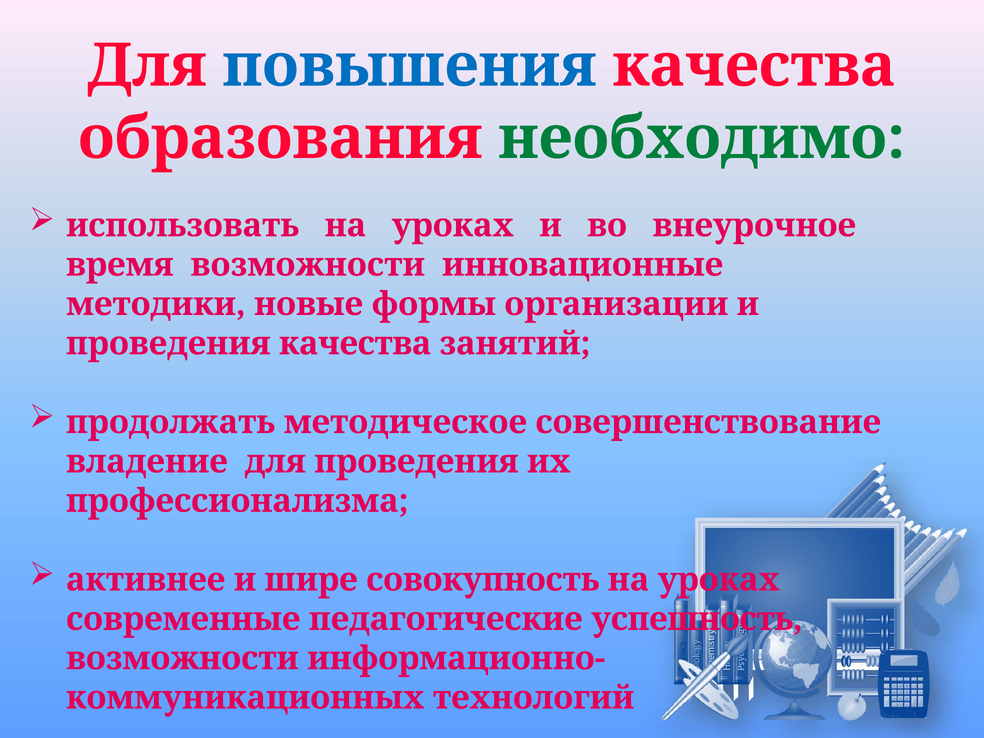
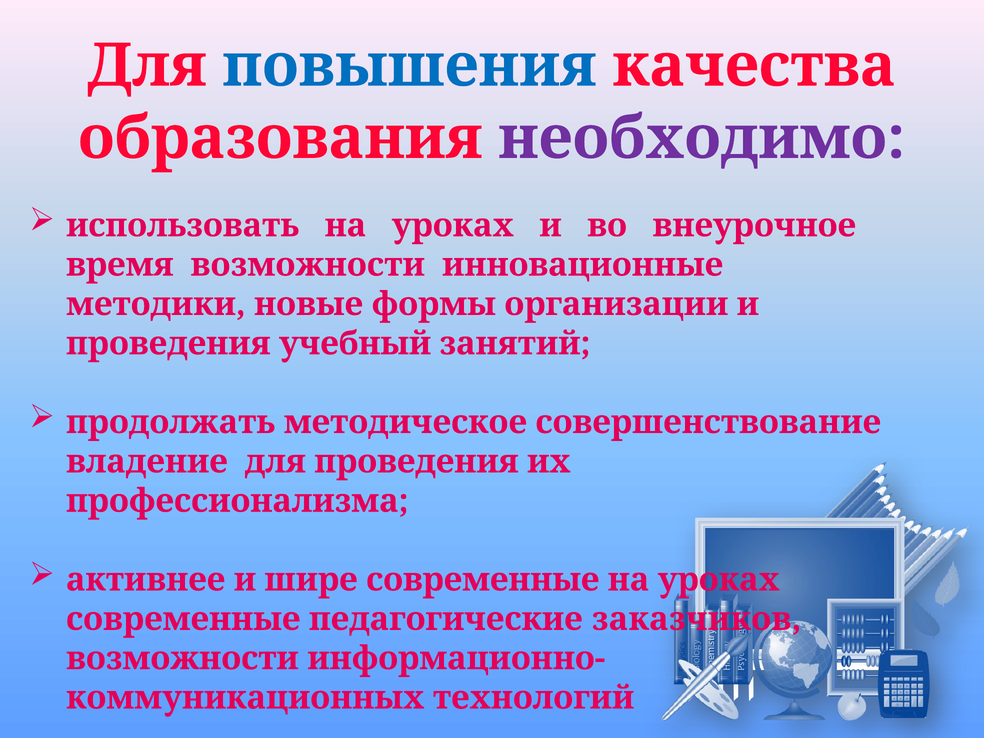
необходимо colour: green -> purple
проведения качества: качества -> учебный
шире совокупность: совокупность -> современные
успешность: успешность -> заказчиков
